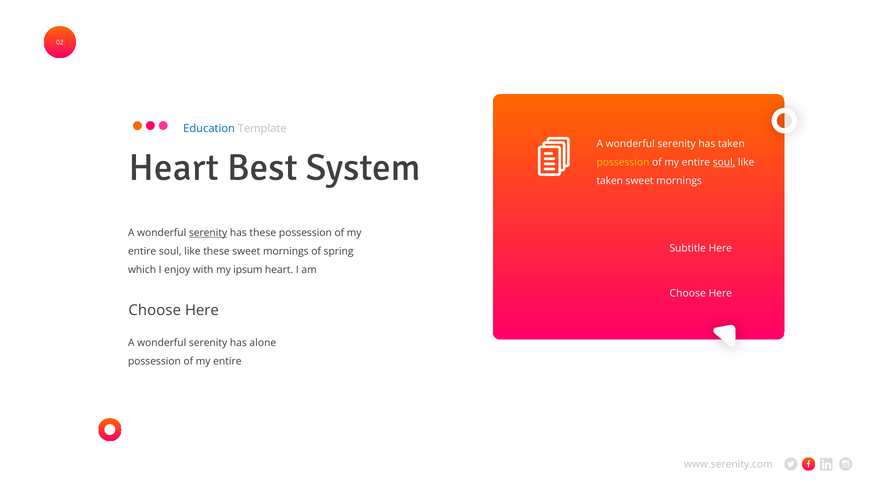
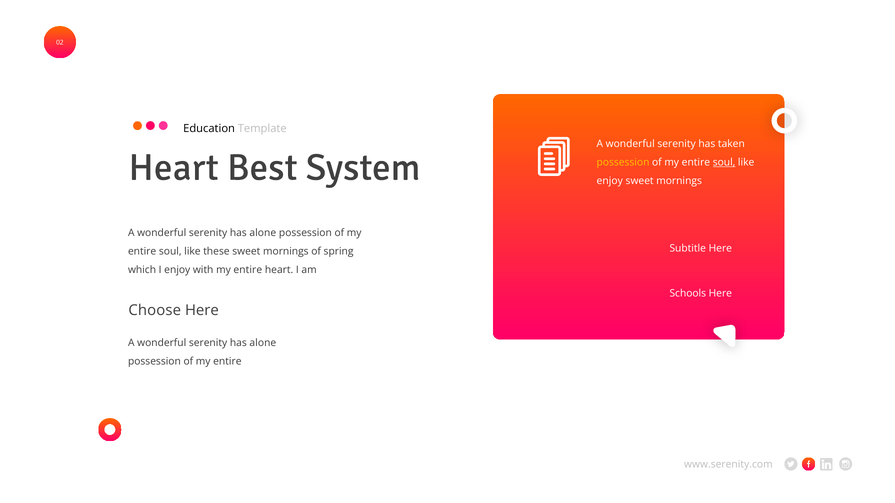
Education colour: blue -> black
taken at (610, 181): taken -> enjoy
serenity at (208, 233) underline: present -> none
these at (263, 233): these -> alone
with my ipsum: ipsum -> entire
Choose at (688, 294): Choose -> Schools
